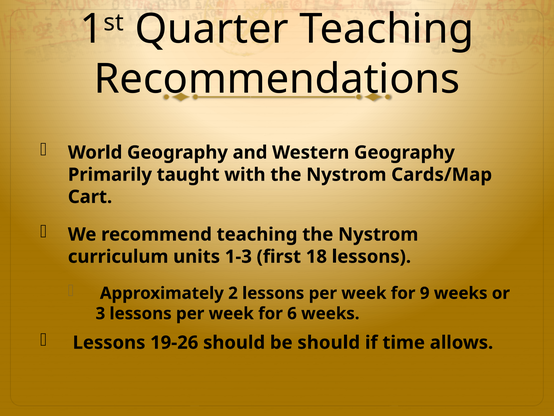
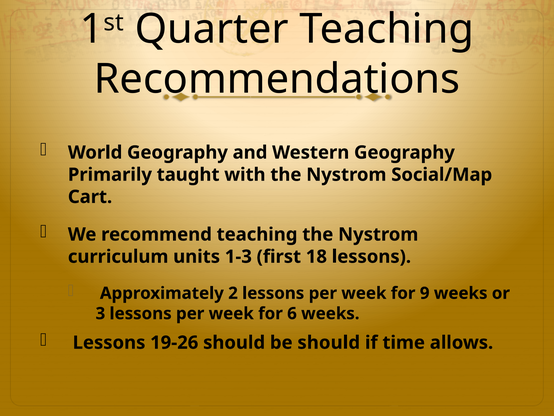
Cards/Map: Cards/Map -> Social/Map
